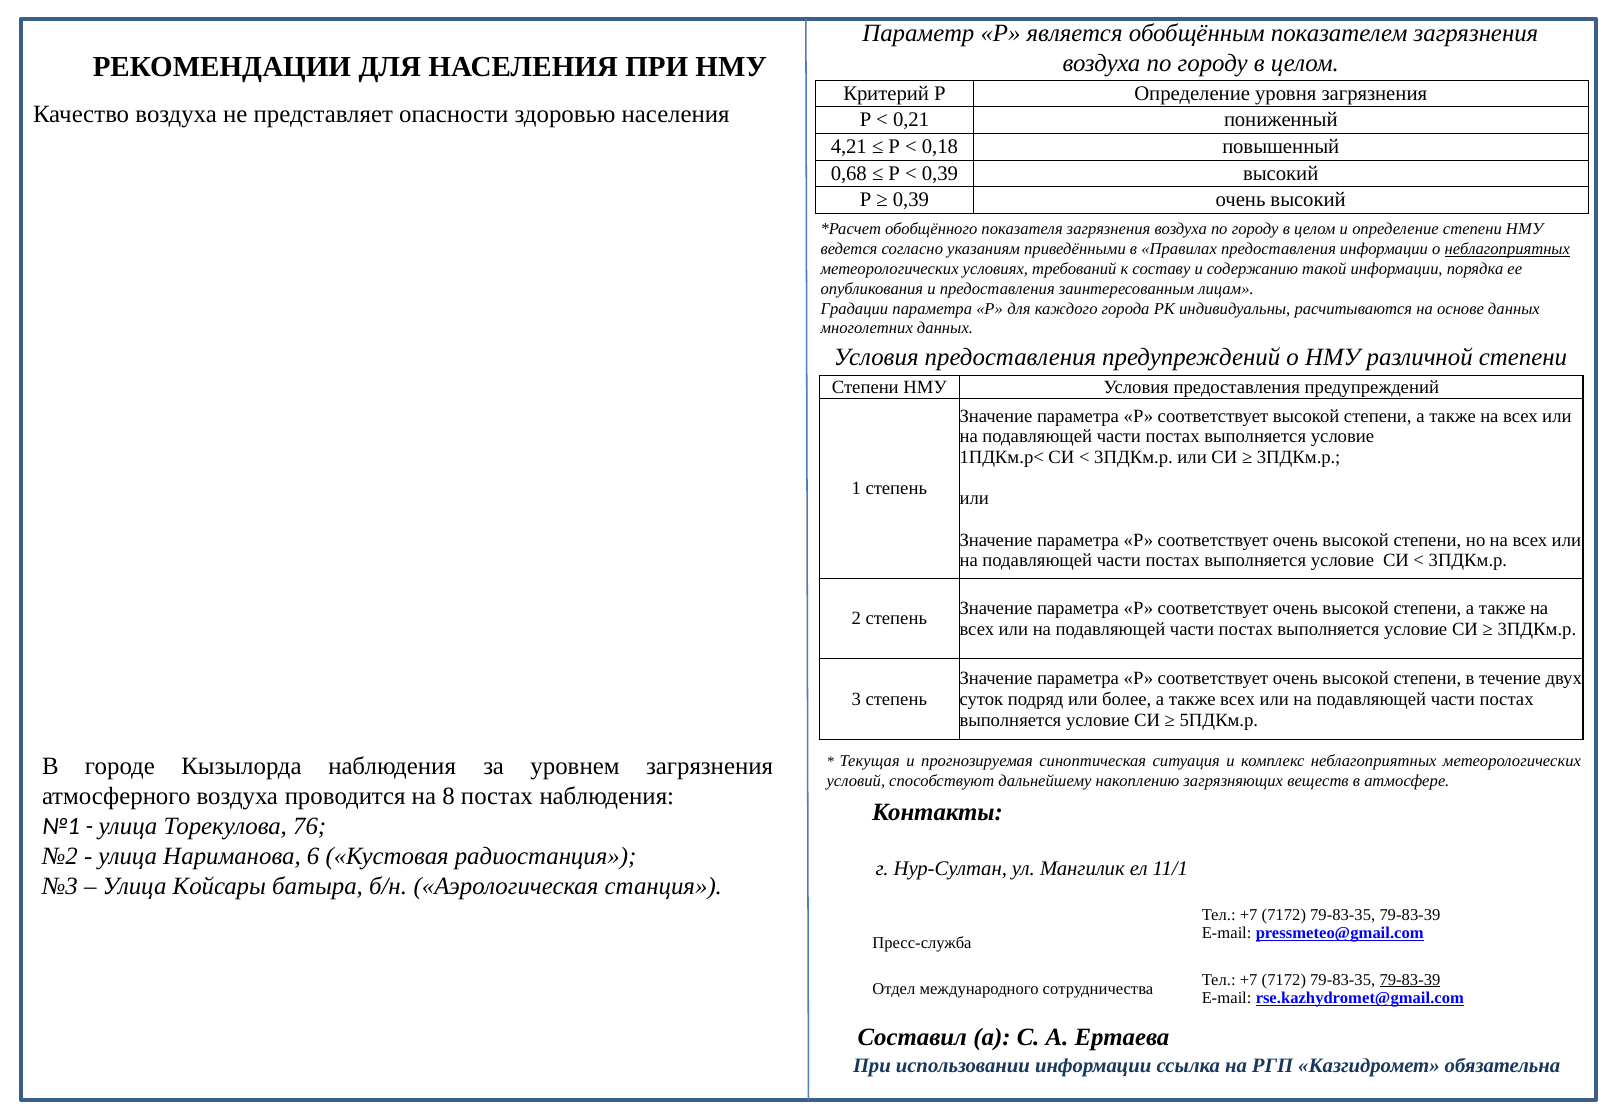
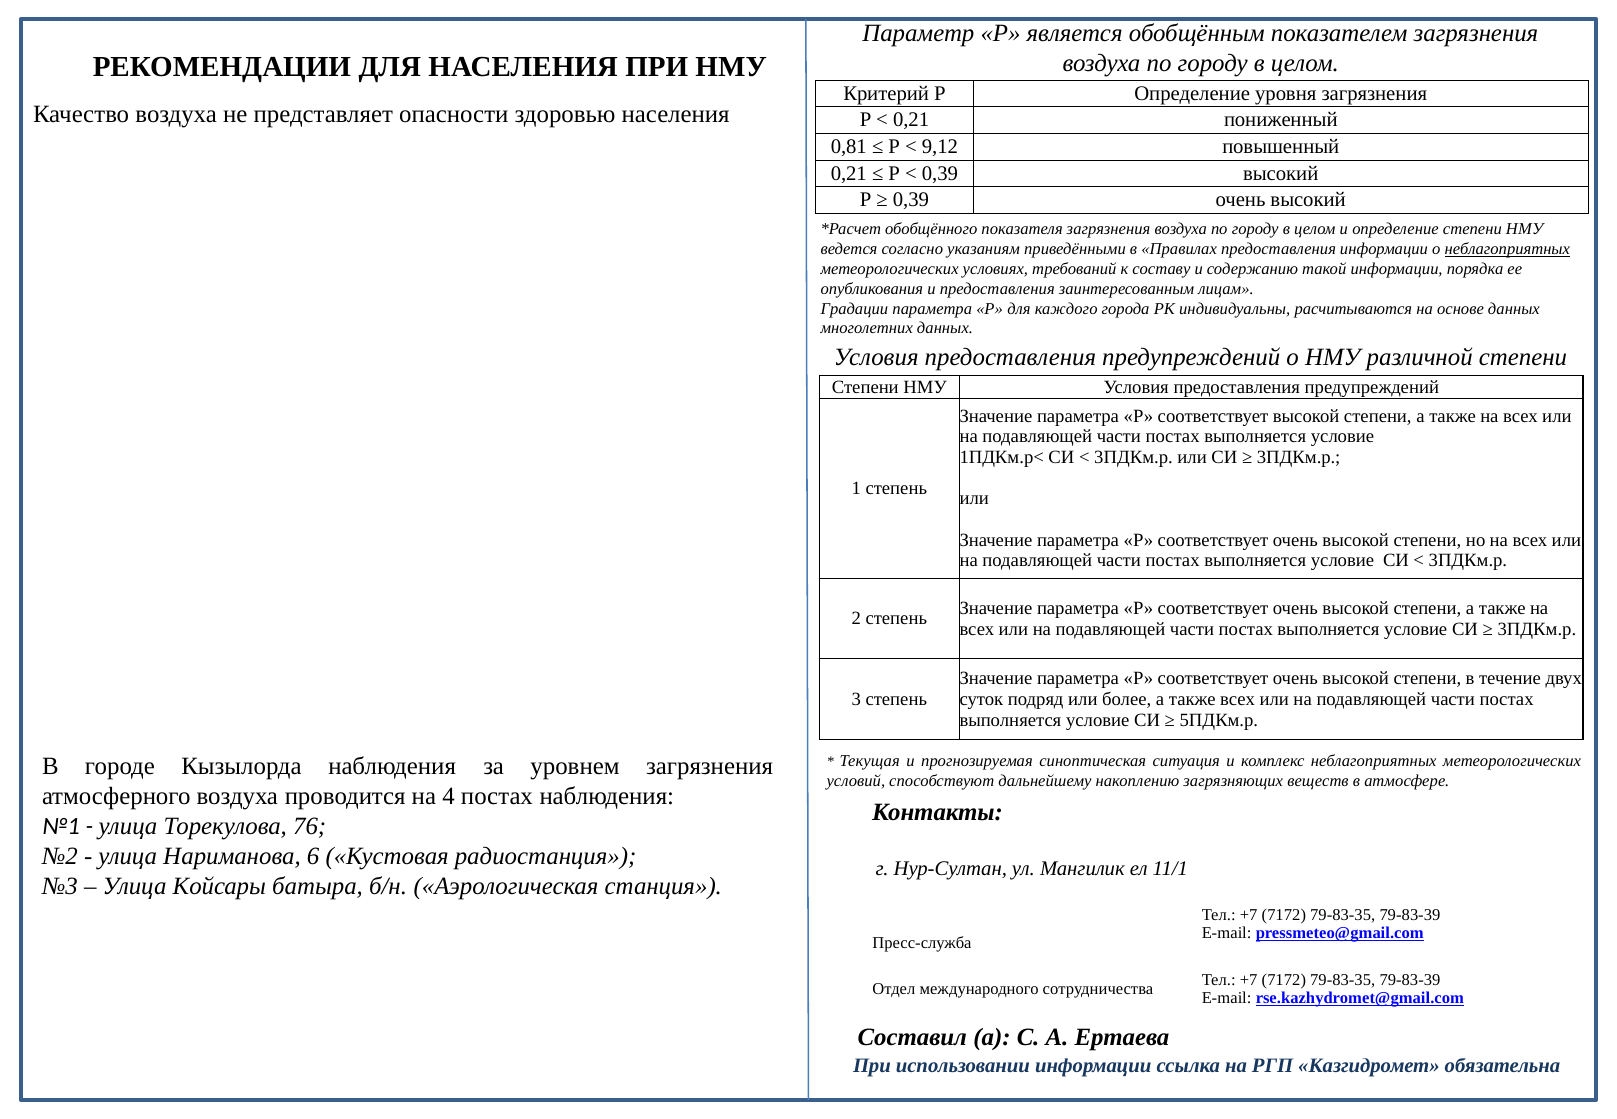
4,21: 4,21 -> 0,81
0,18: 0,18 -> 9,12
0,68 at (849, 173): 0,68 -> 0,21
8: 8 -> 4
79-83-39 at (1410, 980) underline: present -> none
